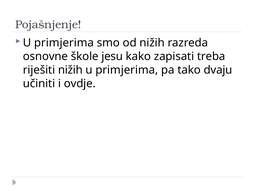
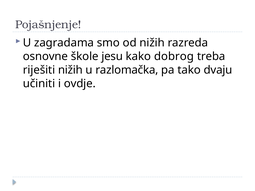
primjerima at (64, 43): primjerima -> zagradama
zapisati: zapisati -> dobrog
primjerima at (127, 70): primjerima -> razlomačka
